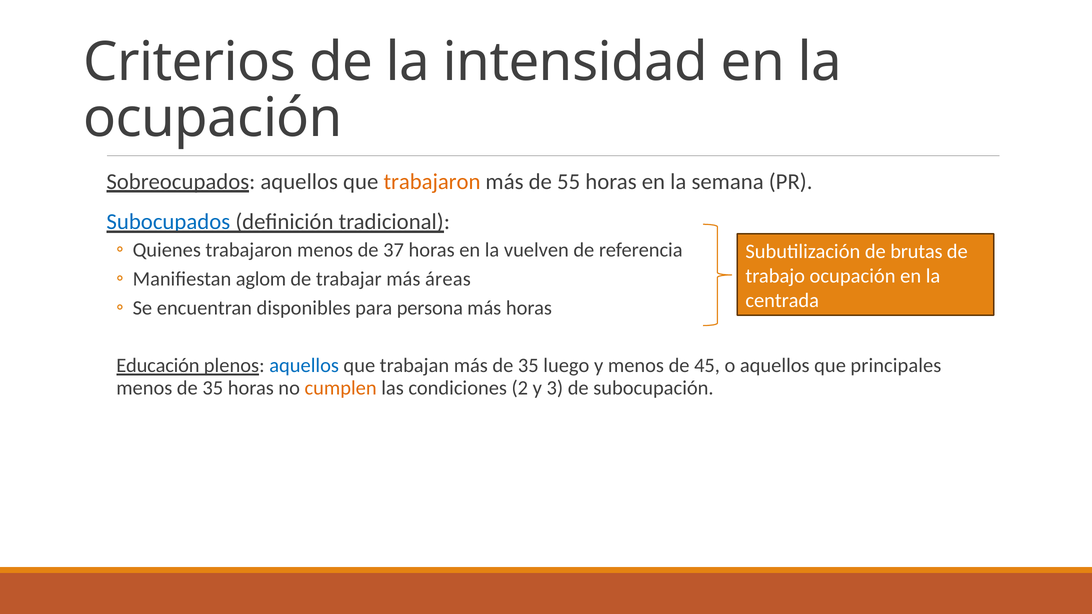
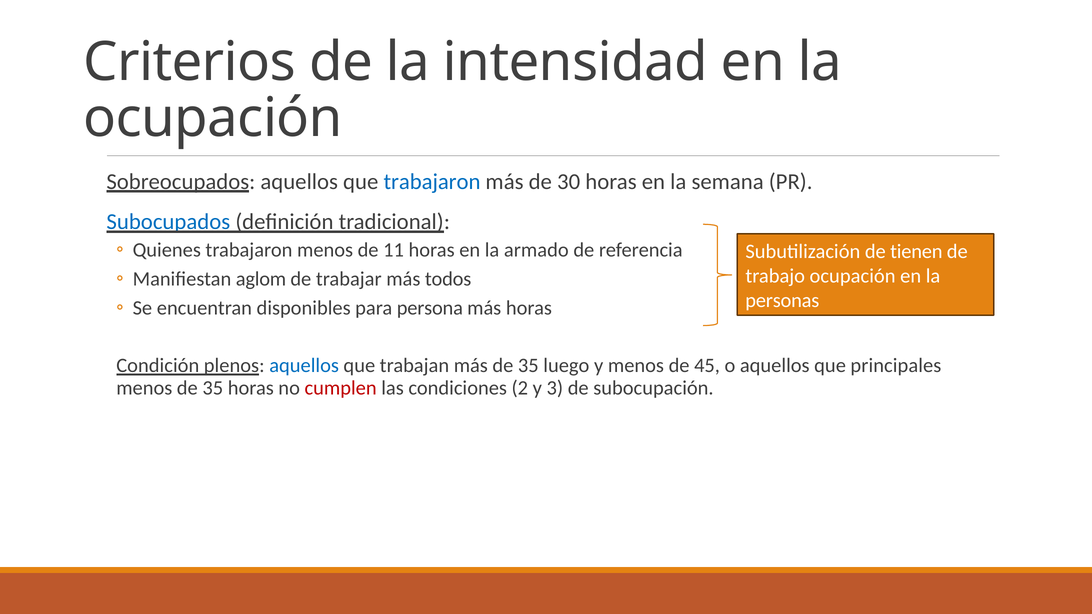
trabajaron at (432, 182) colour: orange -> blue
55: 55 -> 30
37: 37 -> 11
vuelven: vuelven -> armado
brutas: brutas -> tienen
áreas: áreas -> todos
centrada: centrada -> personas
Educación: Educación -> Condición
cumplen colour: orange -> red
